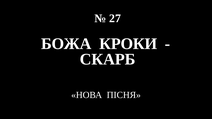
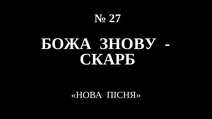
КРОКИ: КРОКИ -> ЗНОВУ
